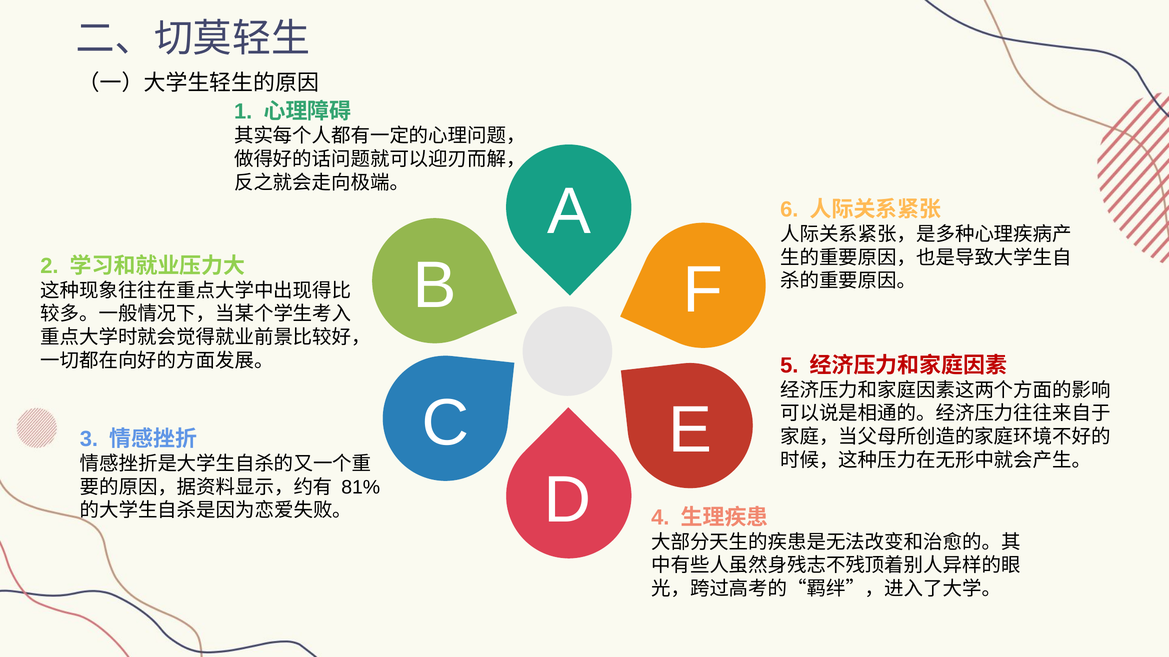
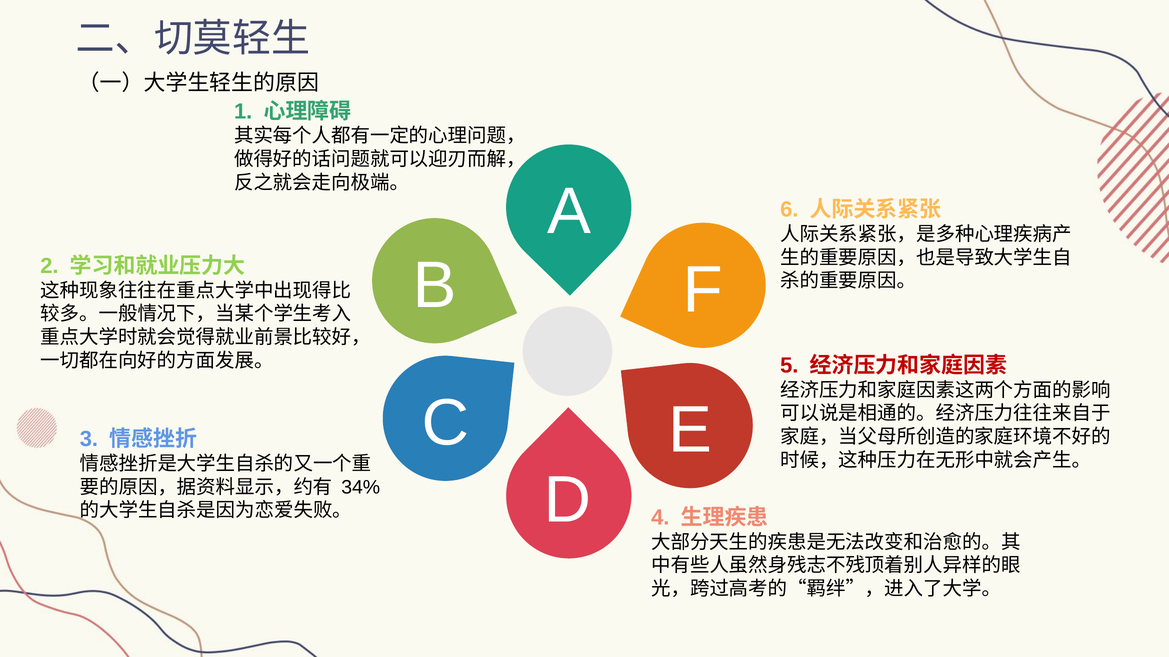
81%: 81% -> 34%
